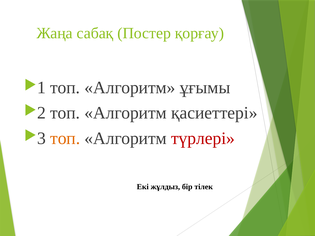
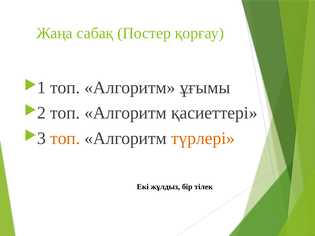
түрлері colour: red -> orange
